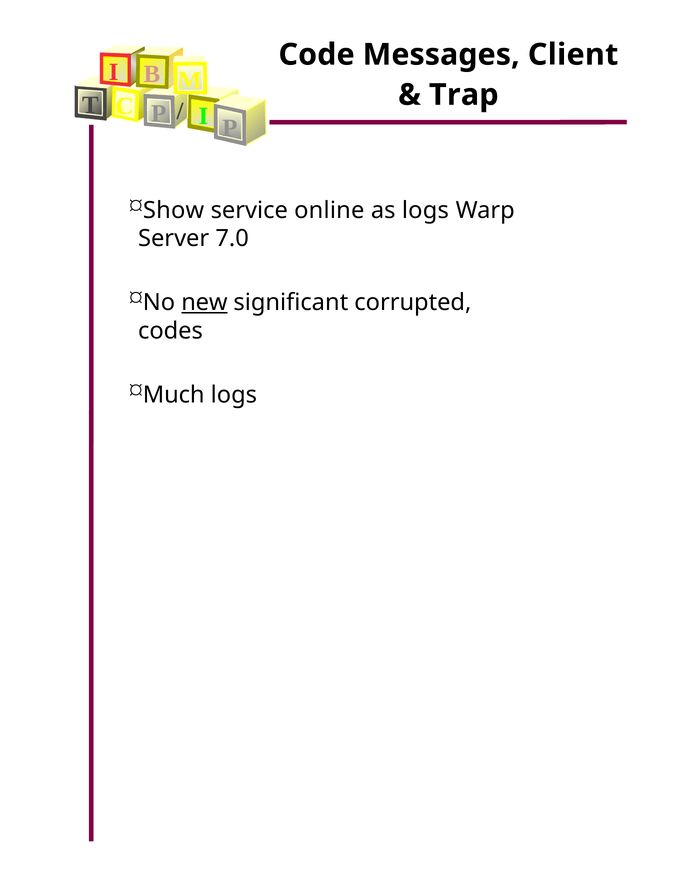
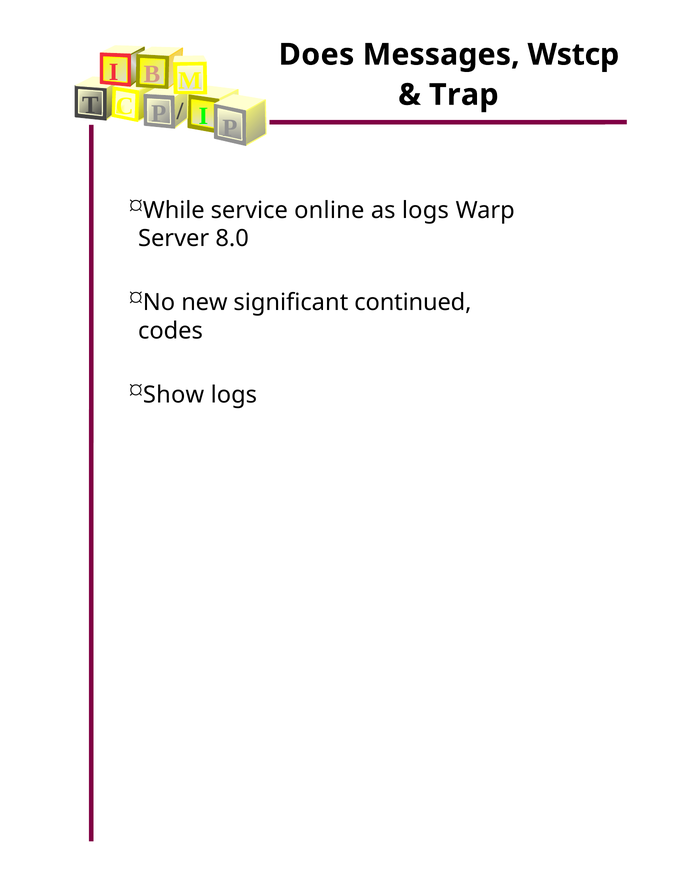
Code: Code -> Does
Client: Client -> Wstcp
Show: Show -> While
7.0: 7.0 -> 8.0
new underline: present -> none
corrupted: corrupted -> continued
Much: Much -> Show
